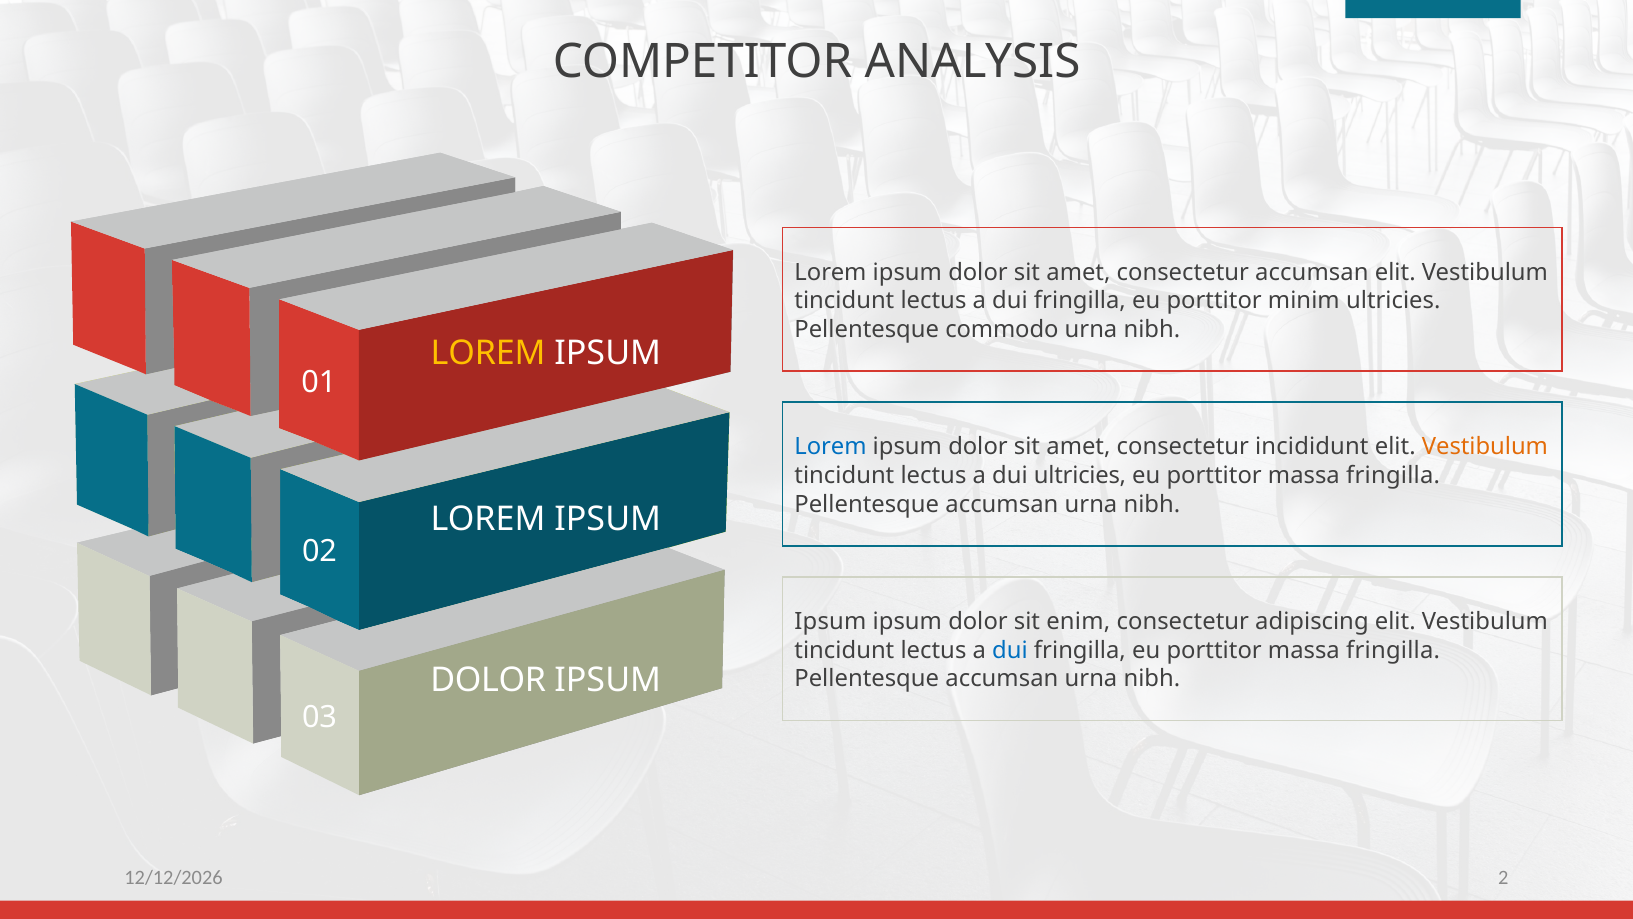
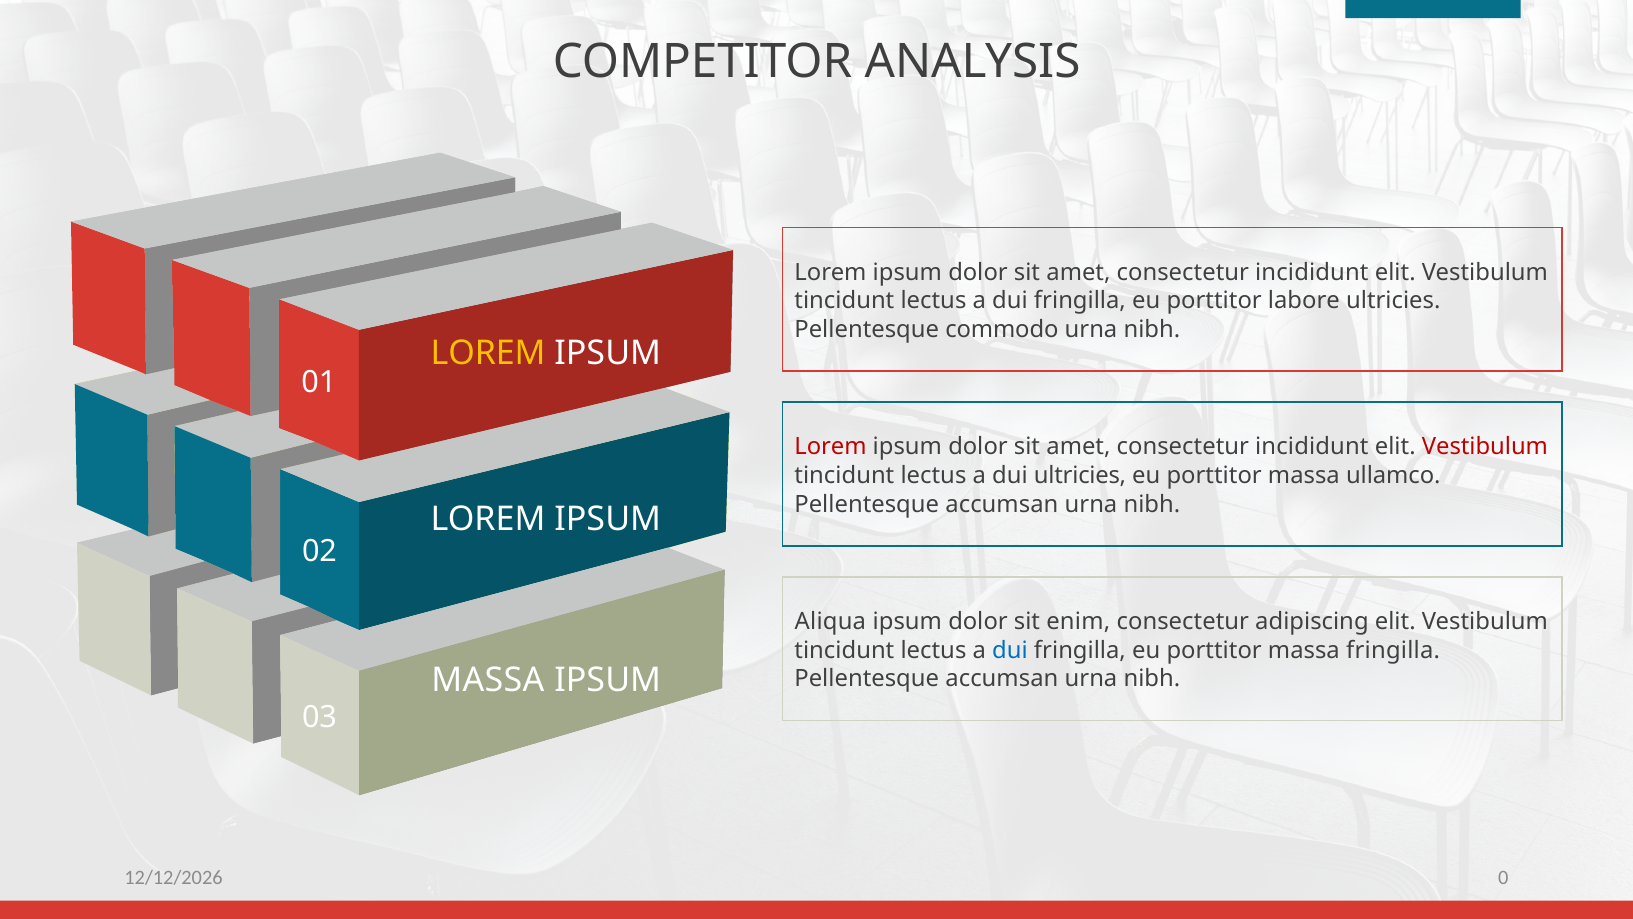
accumsan at (1312, 272): accumsan -> incididunt
minim: minim -> labore
Lorem at (831, 447) colour: blue -> red
Vestibulum at (1485, 447) colour: orange -> red
fringilla at (1393, 475): fringilla -> ullamco
Ipsum at (830, 621): Ipsum -> Aliqua
DOLOR at (488, 680): DOLOR -> MASSA
2: 2 -> 0
